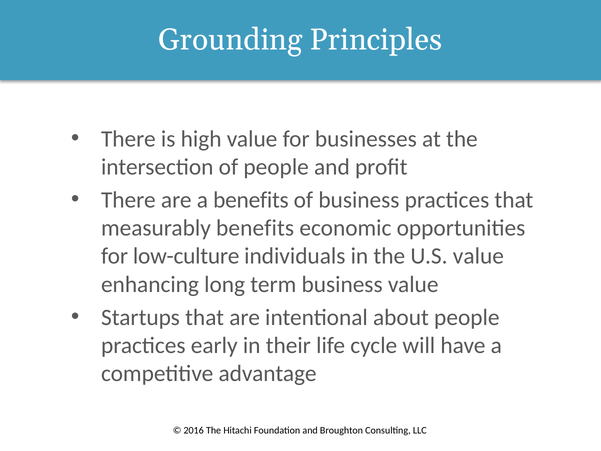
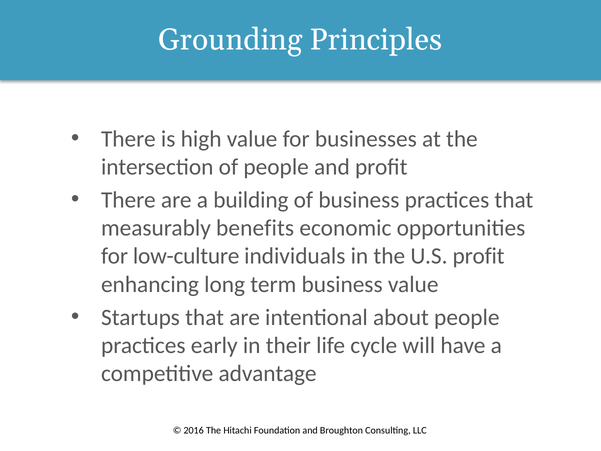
a benefits: benefits -> building
U.S value: value -> profit
